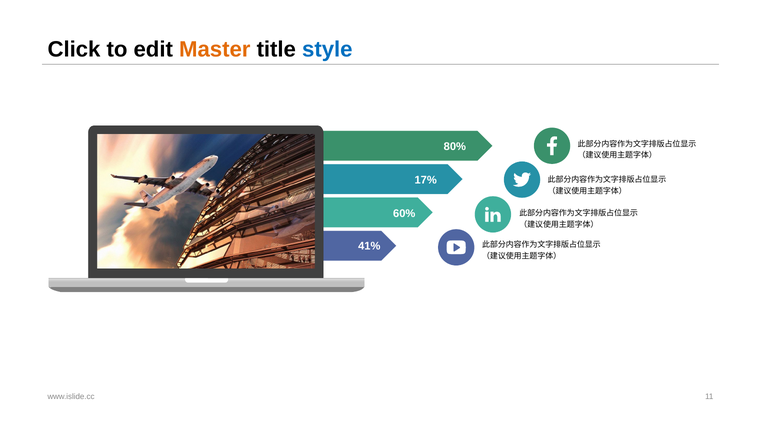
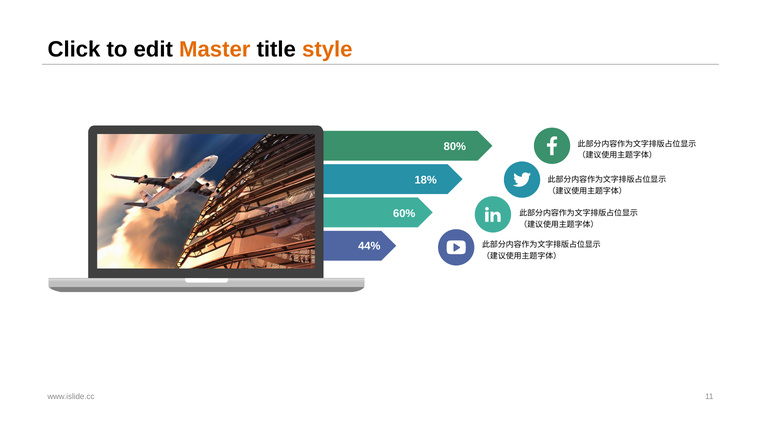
style colour: blue -> orange
17%: 17% -> 18%
41%: 41% -> 44%
